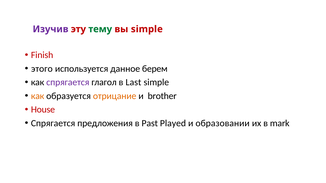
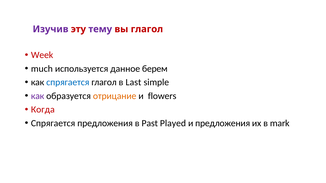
тему colour: green -> purple
вы simple: simple -> глагол
Finish: Finish -> Week
этого: этого -> much
спрягается at (68, 82) colour: purple -> blue
как at (38, 96) colour: orange -> purple
brother: brother -> flowers
House: House -> Когда
и образовании: образовании -> предложения
